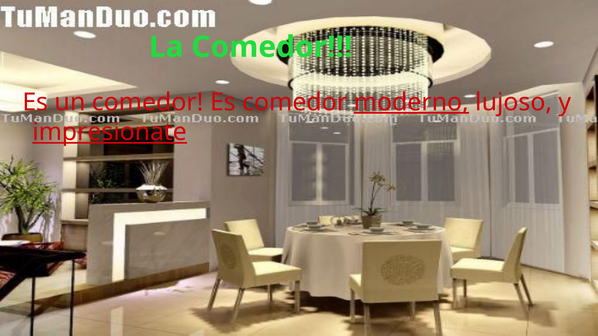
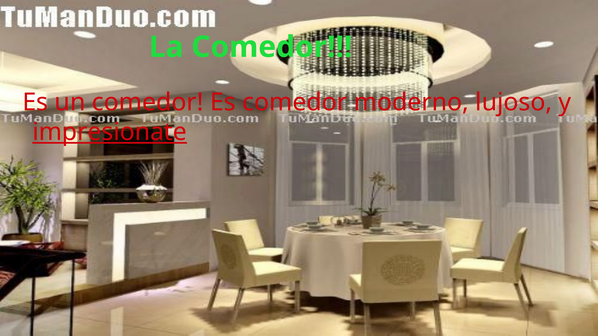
moderno underline: present -> none
